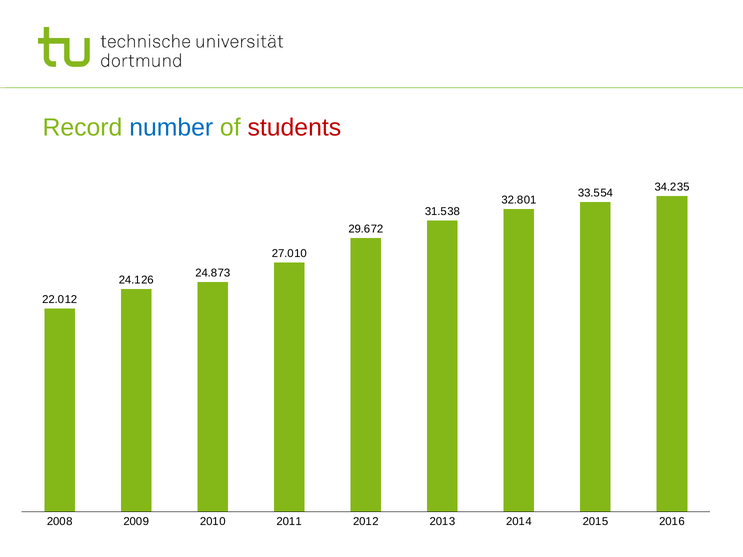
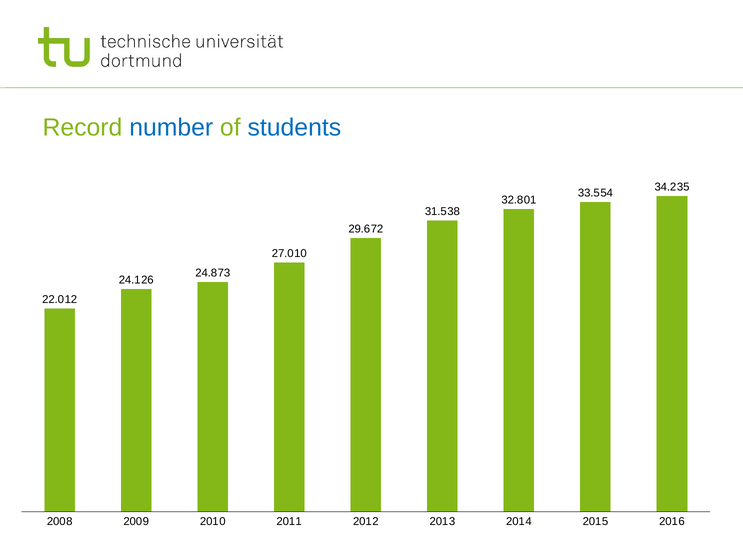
students colour: red -> blue
